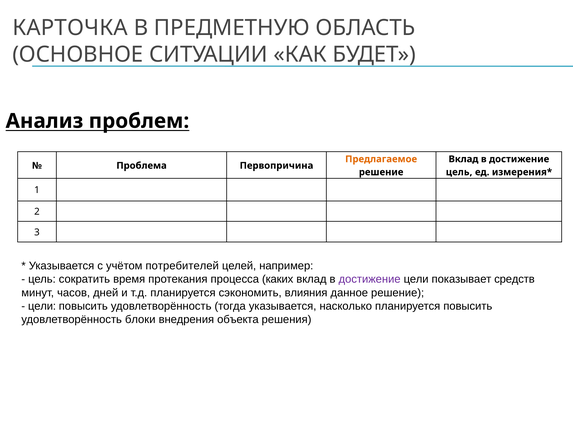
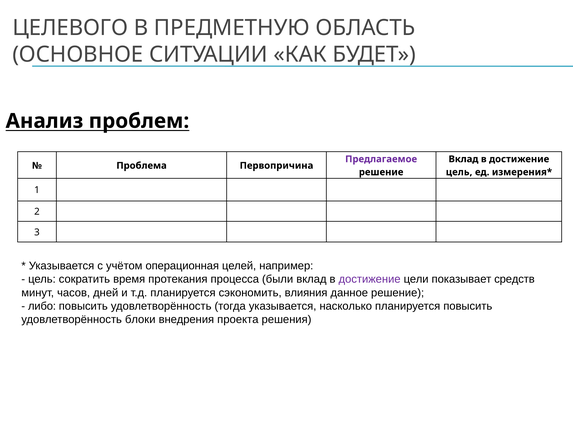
КАРТОЧКА: КАРТОЧКА -> ЦЕЛЕВОГО
Предлагаемое colour: orange -> purple
потребителей: потребителей -> операционная
каких: каких -> были
цели at (42, 306): цели -> либо
объекта: объекта -> проекта
